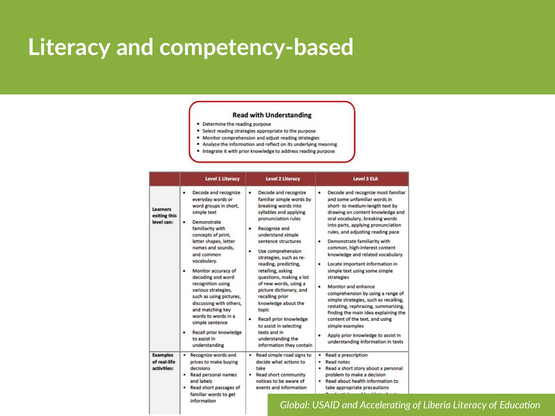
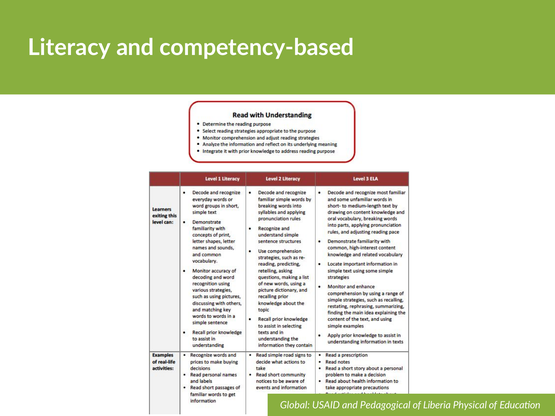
Accelerating: Accelerating -> Pedagogical
Liberia Literacy: Literacy -> Physical
